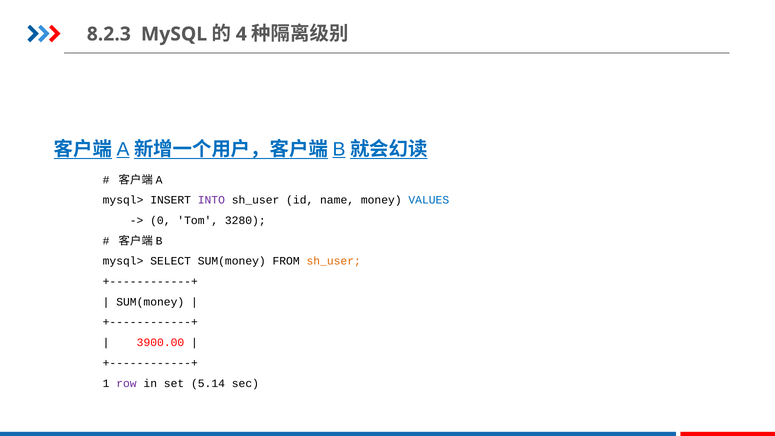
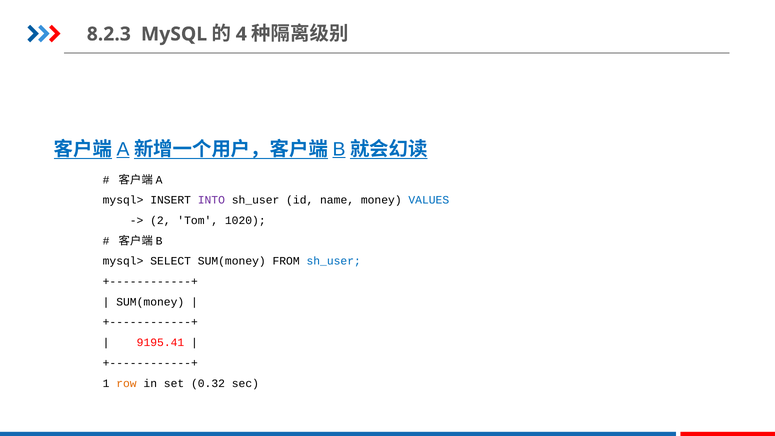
0: 0 -> 2
3280: 3280 -> 1020
sh_user at (334, 261) colour: orange -> blue
3900.00: 3900.00 -> 9195.41
row colour: purple -> orange
5.14: 5.14 -> 0.32
